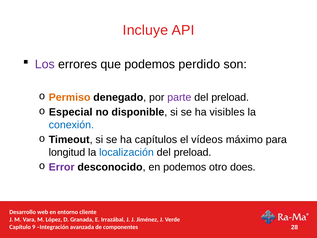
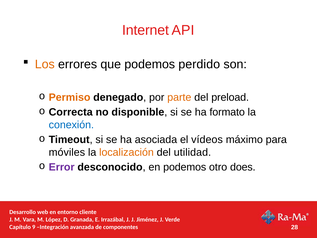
Incluye: Incluye -> Internet
Los colour: purple -> orange
parte colour: purple -> orange
Especial: Especial -> Correcta
visibles: visibles -> formato
capítulos: capítulos -> asociada
longitud: longitud -> móviles
localización colour: blue -> orange
preload at (193, 152): preload -> utilidad
